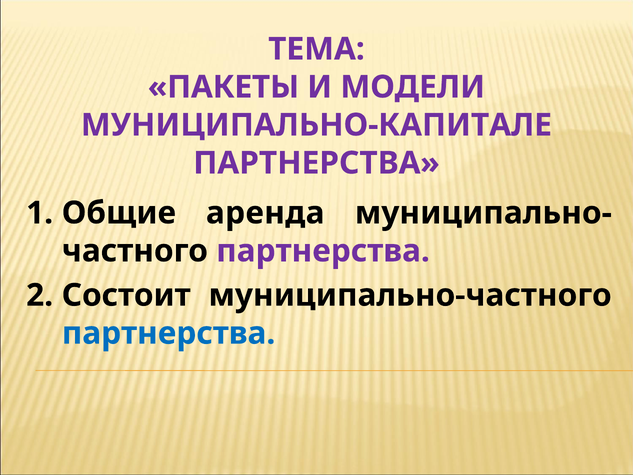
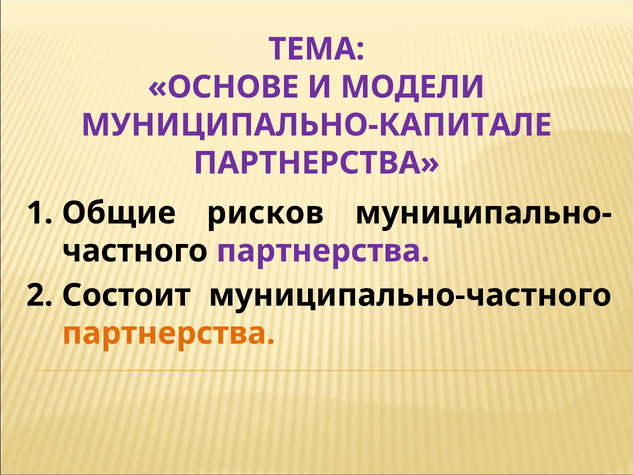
ПАКЕТЫ: ПАКЕТЫ -> ОСНОВЕ
аренда: аренда -> рисков
партнерства at (169, 333) colour: blue -> orange
